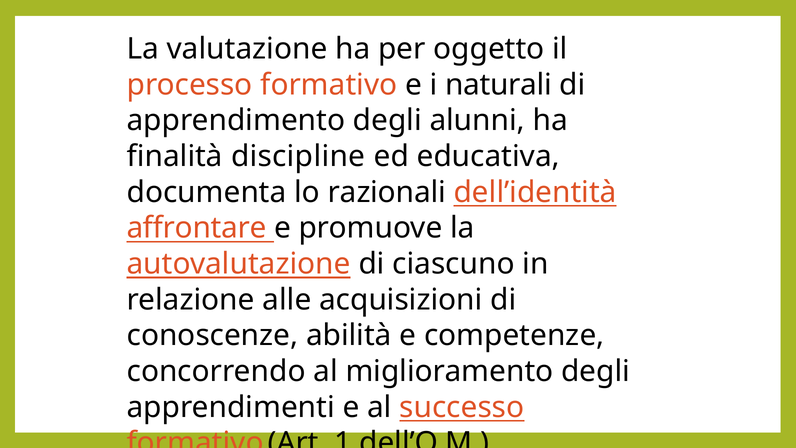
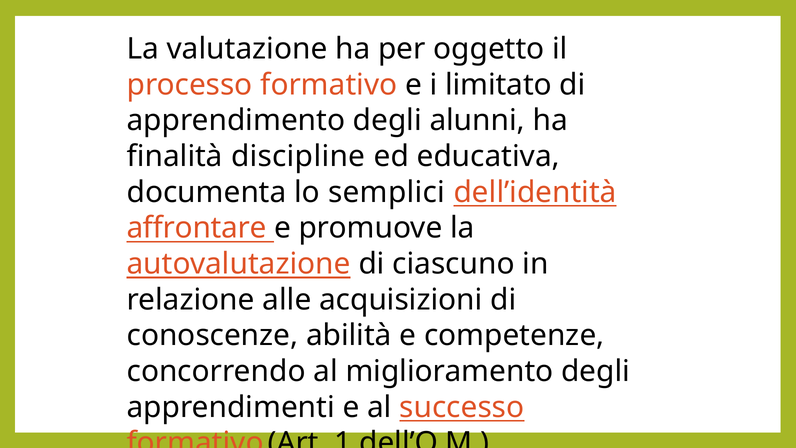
naturali: naturali -> limitato
razionali: razionali -> semplici
